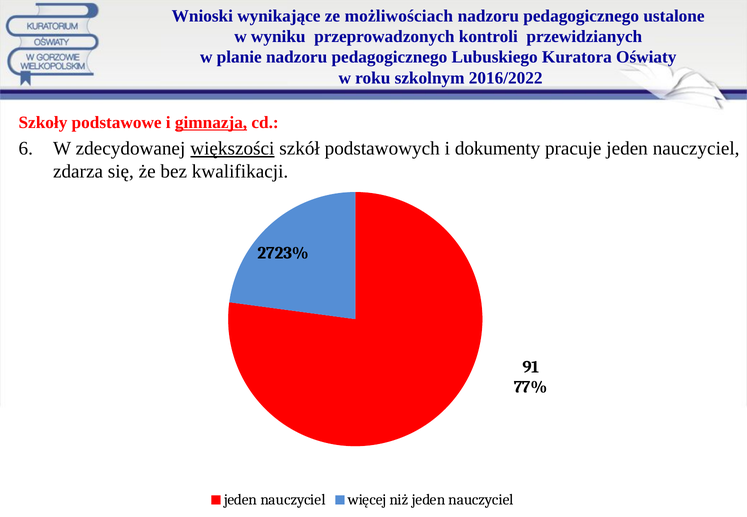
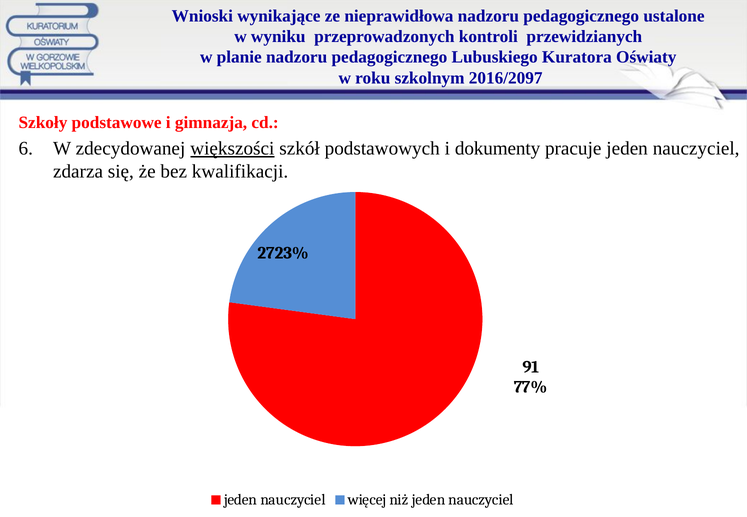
możliwościach: możliwościach -> nieprawidłowa
2016/2022: 2016/2022 -> 2016/2097
gimnazja underline: present -> none
